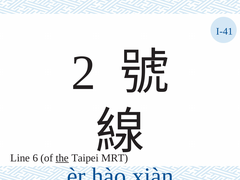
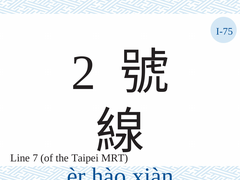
I-41: I-41 -> I-75
6: 6 -> 7
the underline: present -> none
